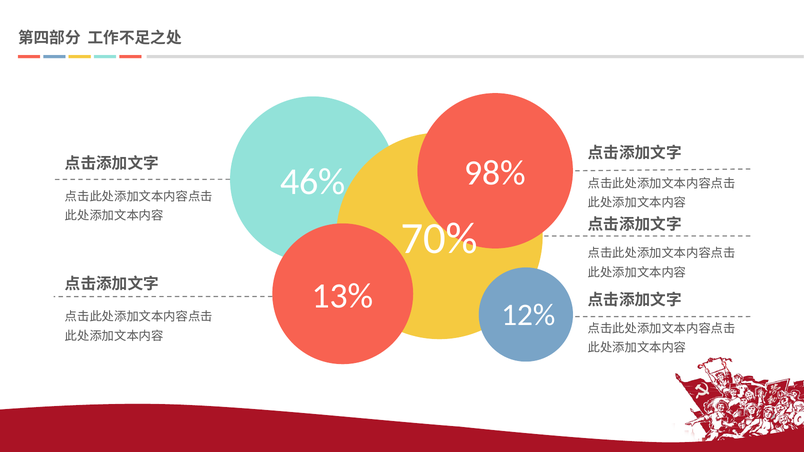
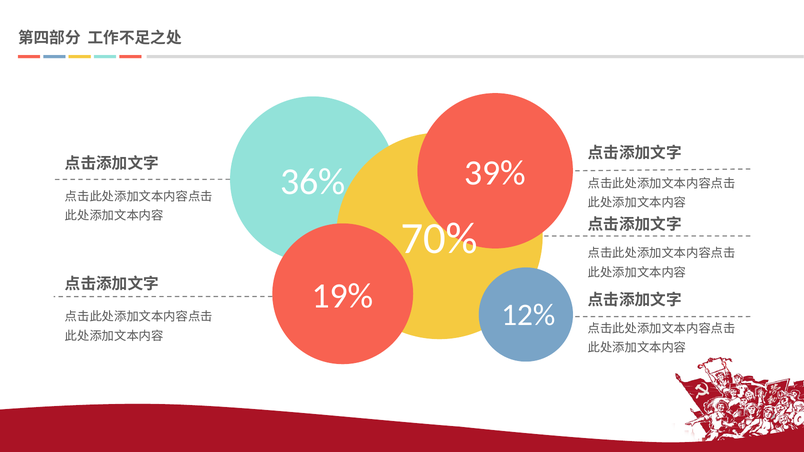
98%: 98% -> 39%
46%: 46% -> 36%
13%: 13% -> 19%
